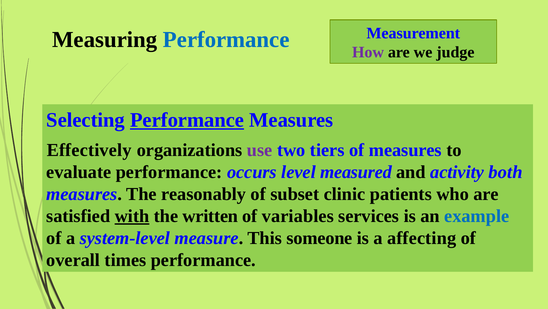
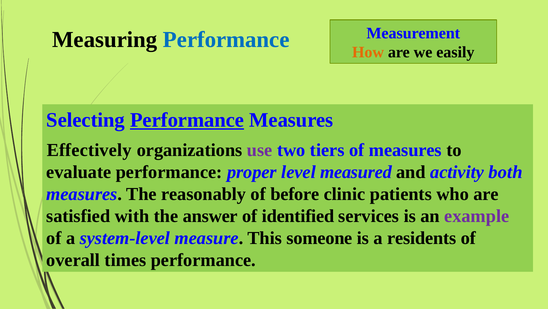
How colour: purple -> orange
judge: judge -> easily
occurs: occurs -> proper
subset: subset -> before
with underline: present -> none
written: written -> answer
variables: variables -> identified
example colour: blue -> purple
affecting: affecting -> residents
